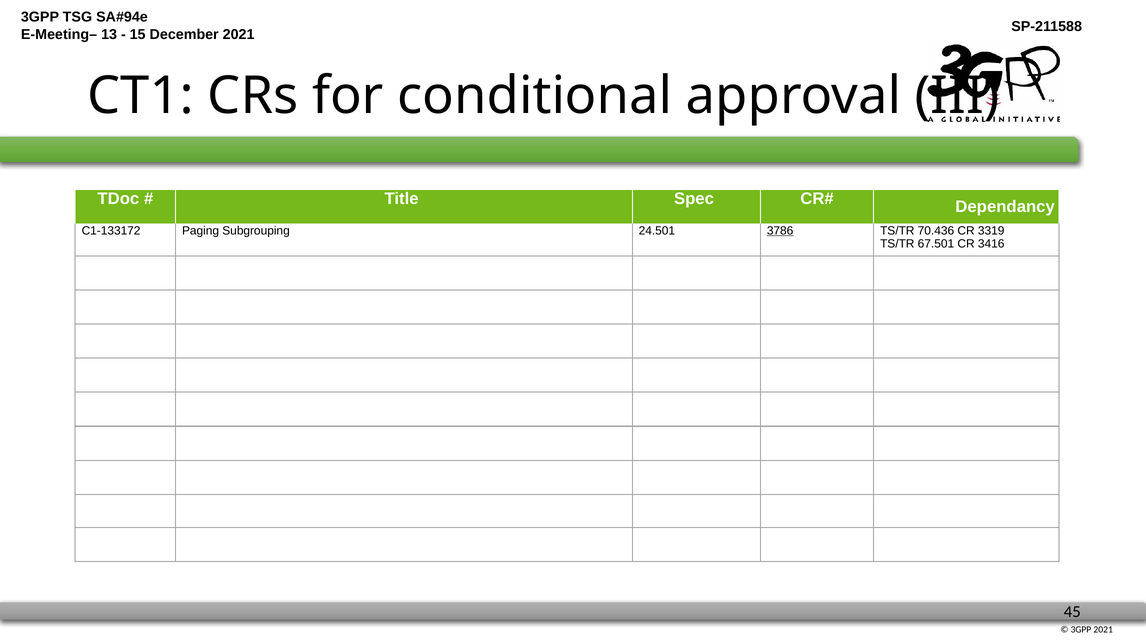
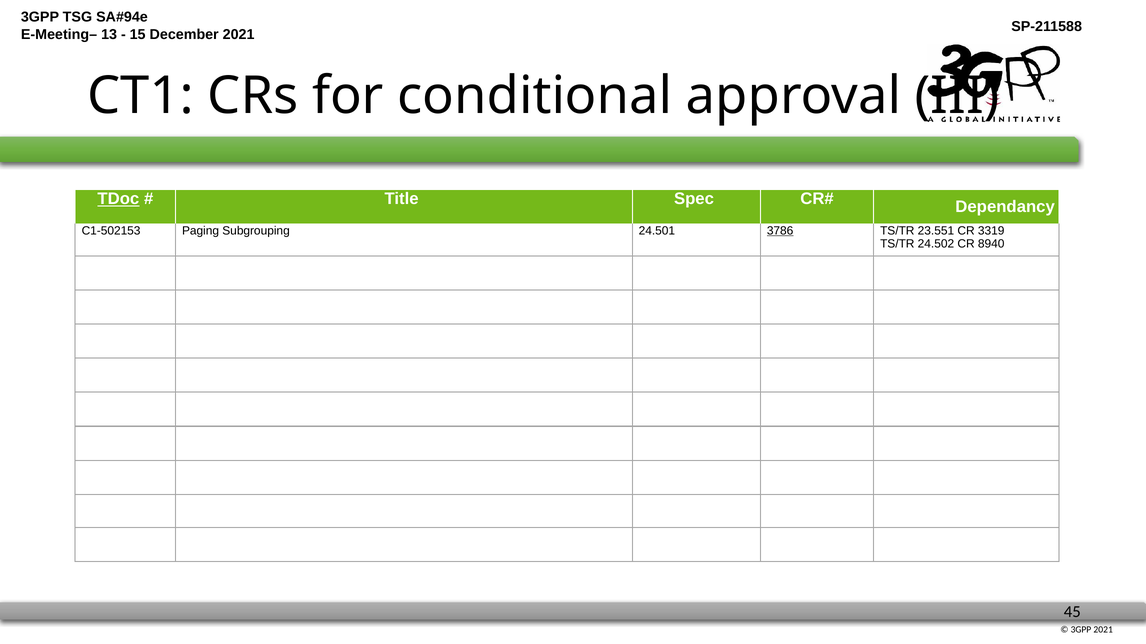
TDoc underline: none -> present
C1-133172: C1-133172 -> C1-502153
70.436: 70.436 -> 23.551
67.501: 67.501 -> 24.502
3416: 3416 -> 8940
